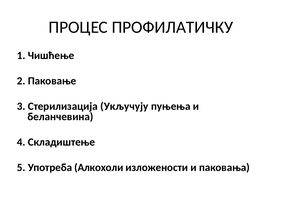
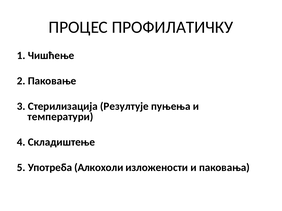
Укључују: Укључују -> Резултује
беланчевина: беланчевина -> температури
